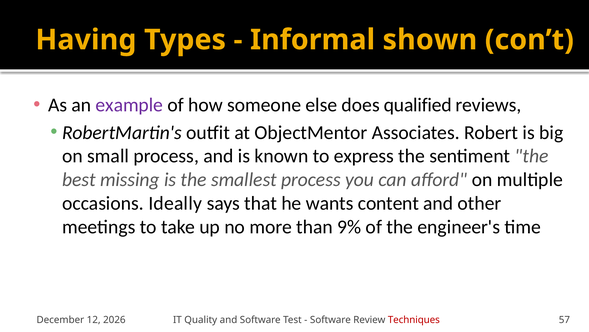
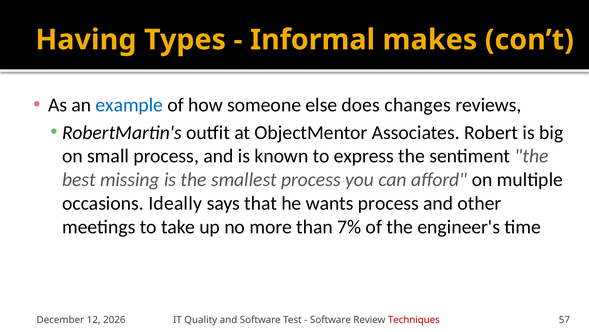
shown: shown -> makes
example colour: purple -> blue
qualified: qualified -> changes
wants content: content -> process
9%: 9% -> 7%
